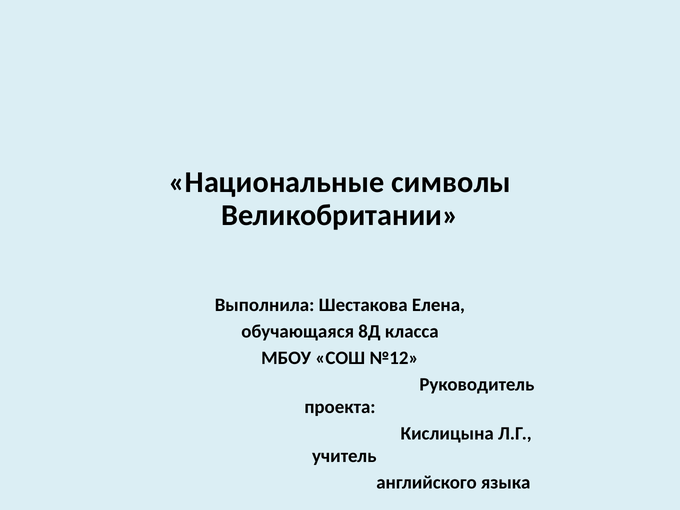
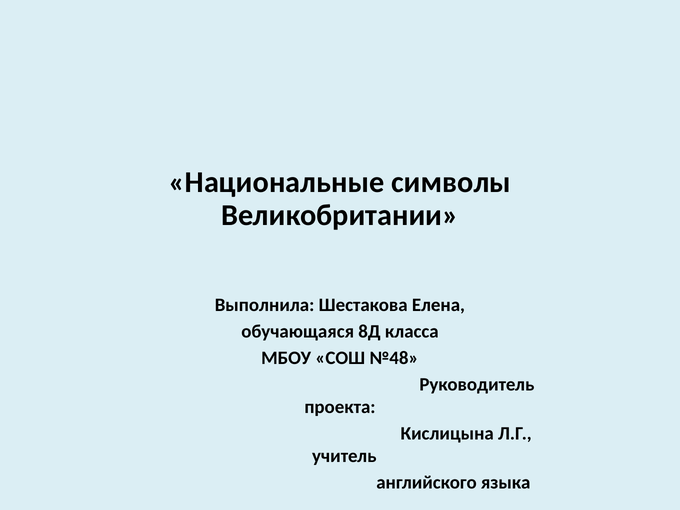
№12: №12 -> №48
